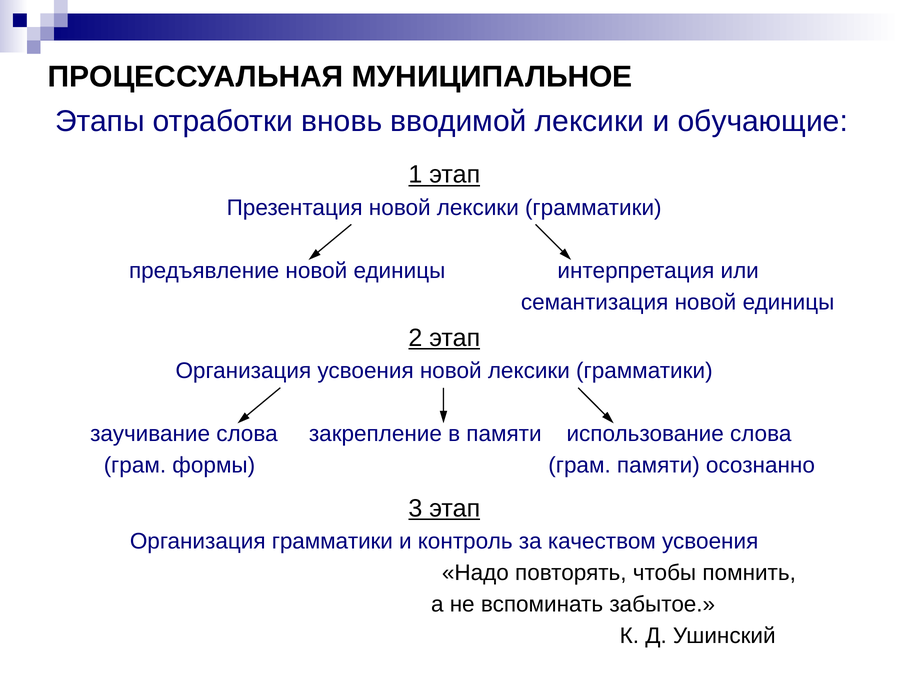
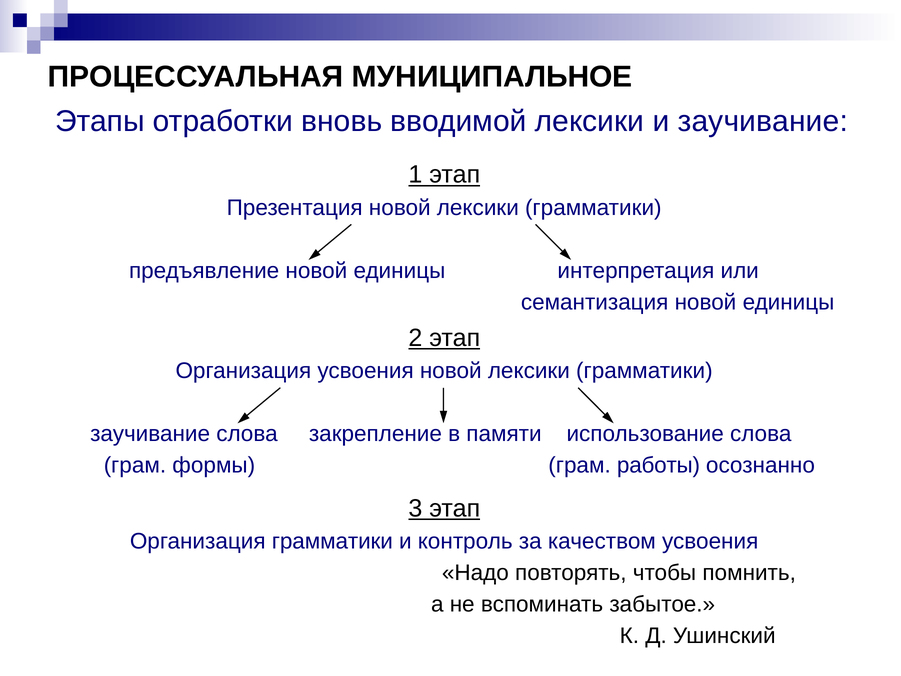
и обучающие: обучающие -> заучивание
грам памяти: памяти -> работы
